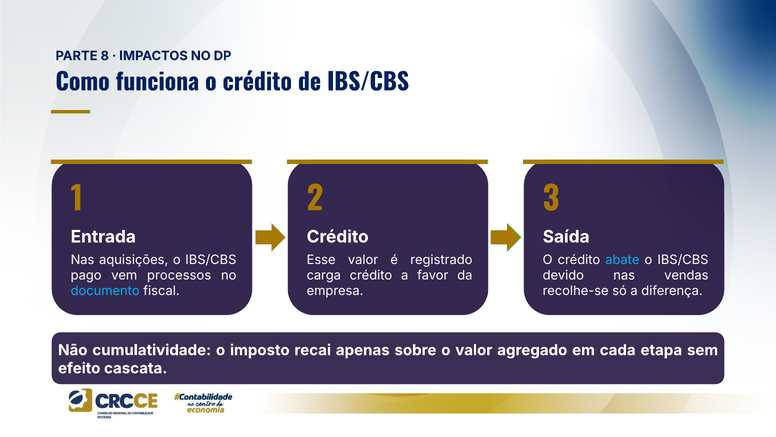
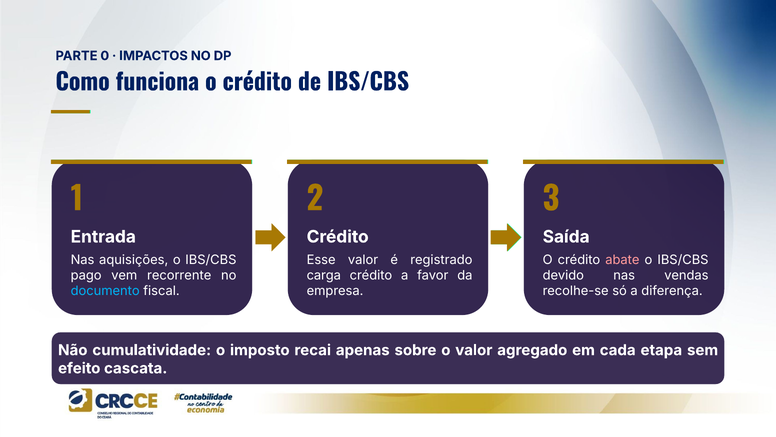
8: 8 -> 0
abate colour: light blue -> pink
processos: processos -> recorrente
